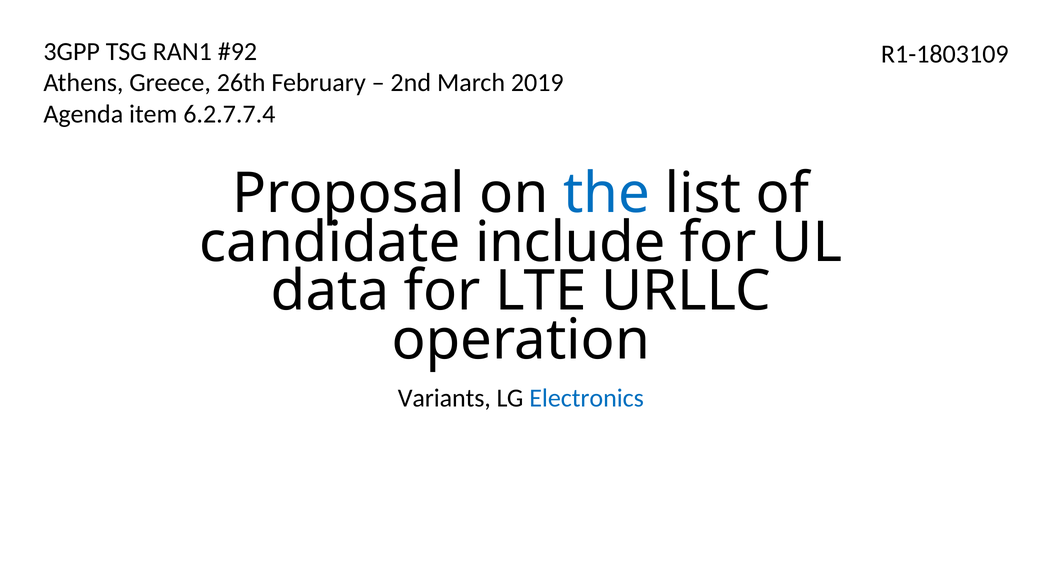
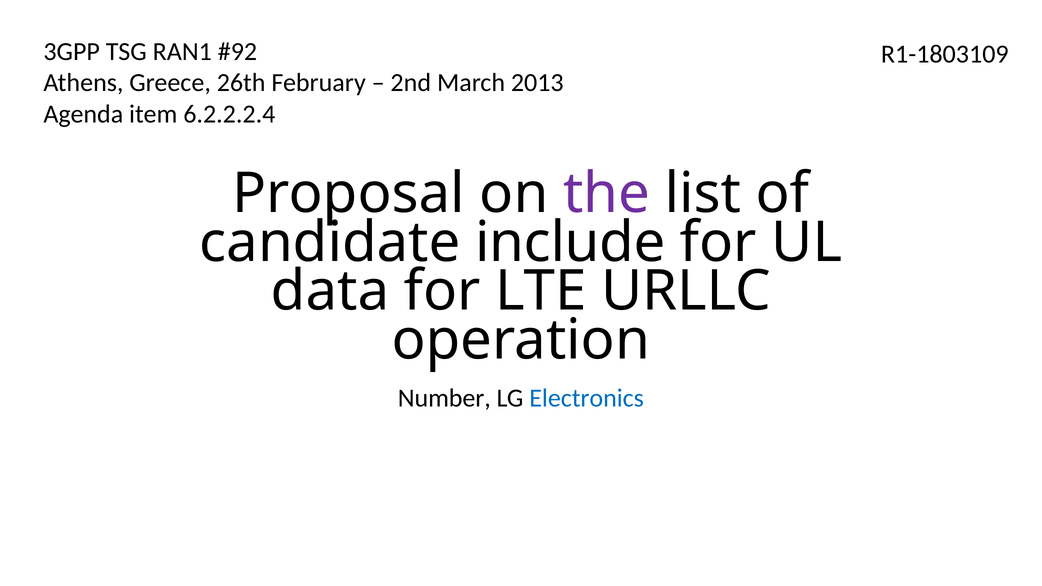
2019: 2019 -> 2013
6.2.7.7.4: 6.2.7.7.4 -> 6.2.2.2.4
the colour: blue -> purple
Variants: Variants -> Number
